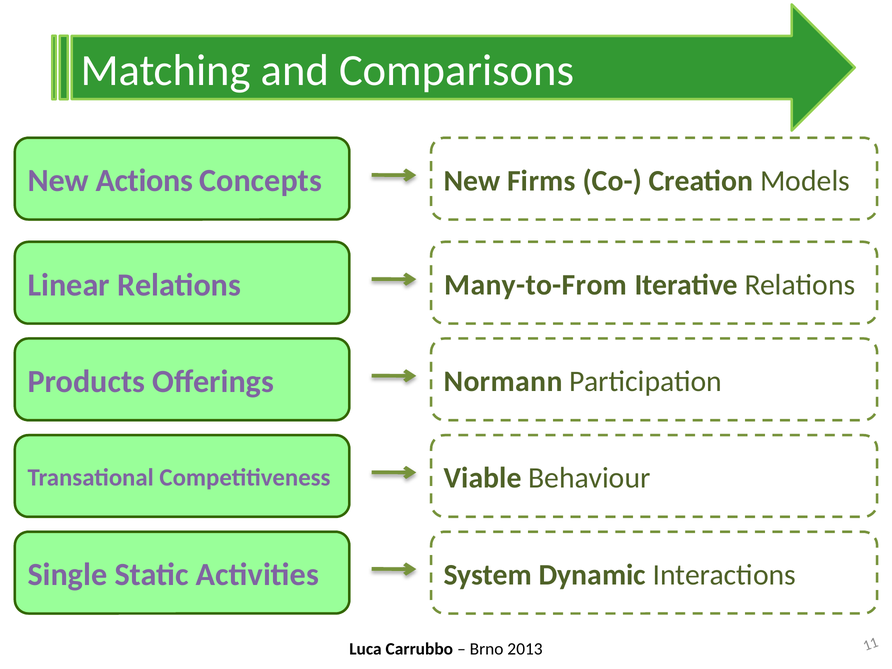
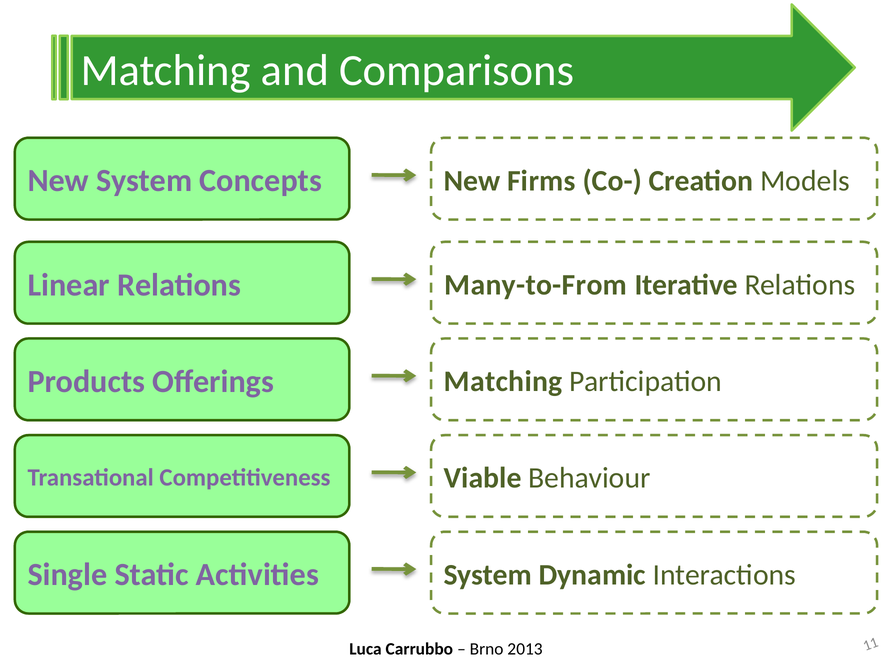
New Actions: Actions -> System
Offerings Normann: Normann -> Matching
